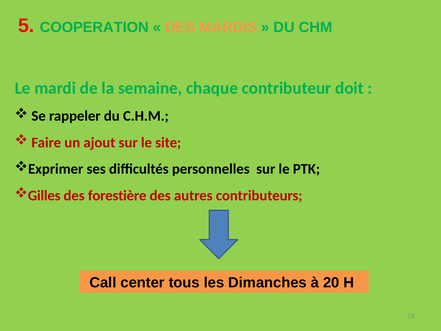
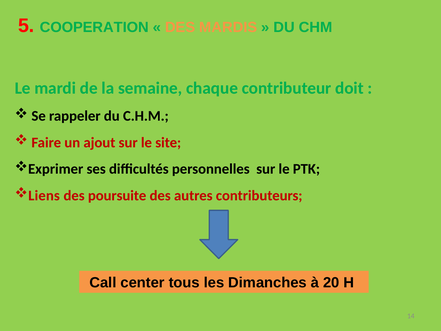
Gilles: Gilles -> Liens
forestière: forestière -> poursuite
